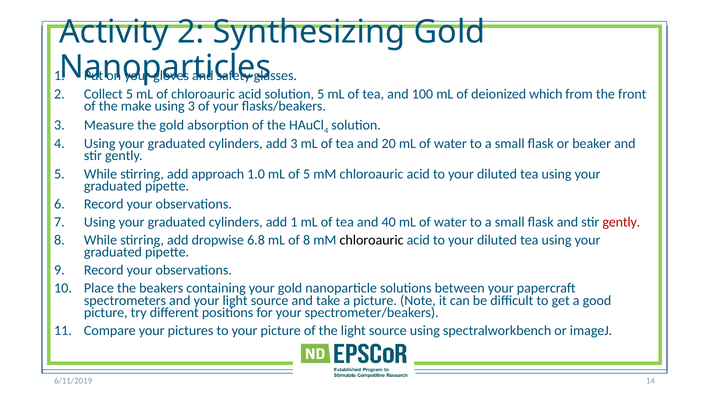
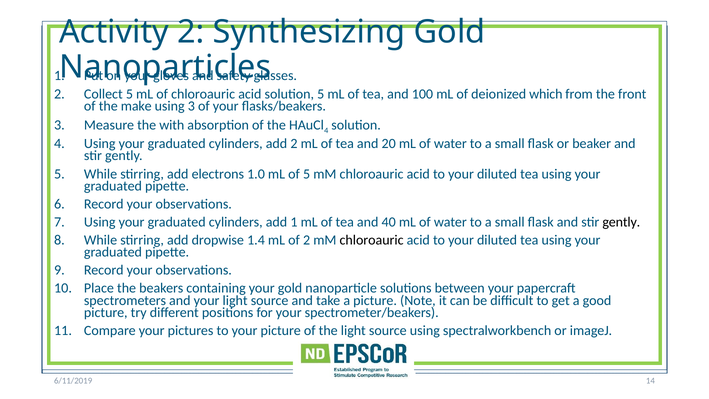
the gold: gold -> with
add 3: 3 -> 2
approach: approach -> electrons
gently at (621, 222) colour: red -> black
6.8: 6.8 -> 1.4
of 8: 8 -> 2
